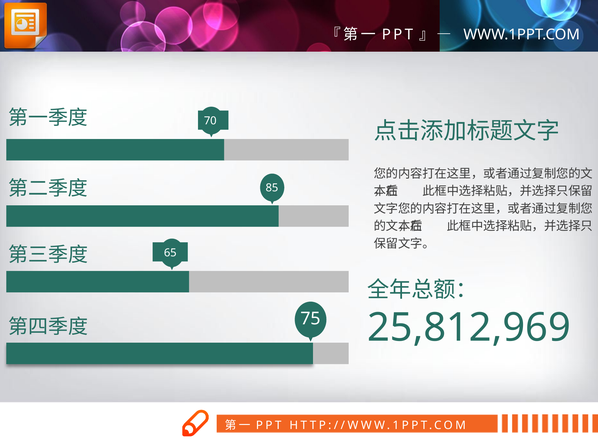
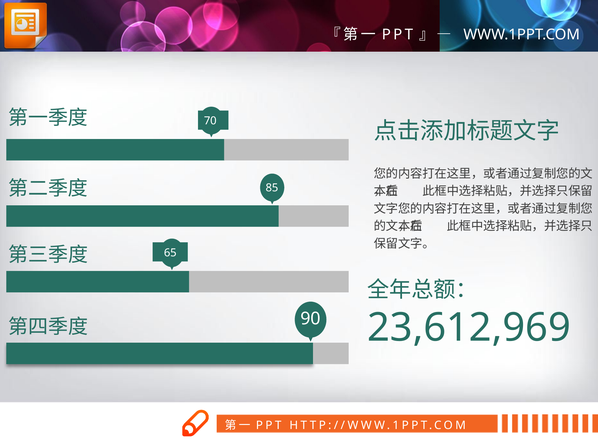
25,812,969: 25,812,969 -> 23,612,969
75: 75 -> 90
